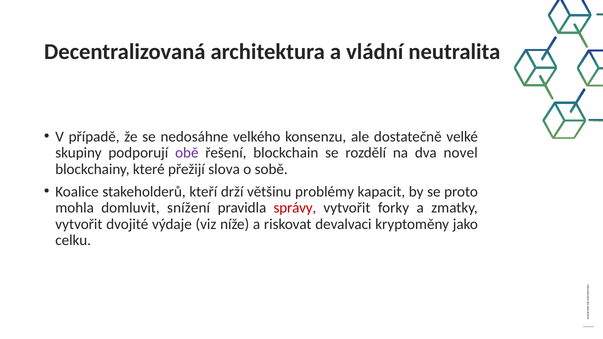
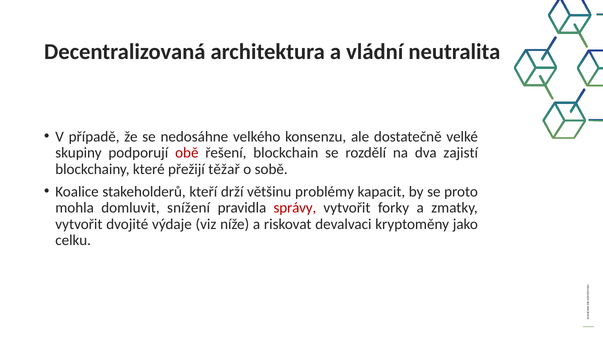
obě colour: purple -> red
novel: novel -> zajistí
slova: slova -> těžař
